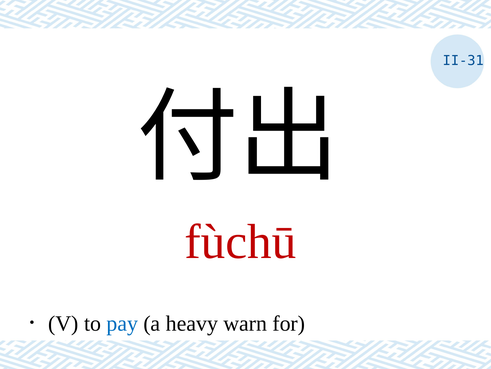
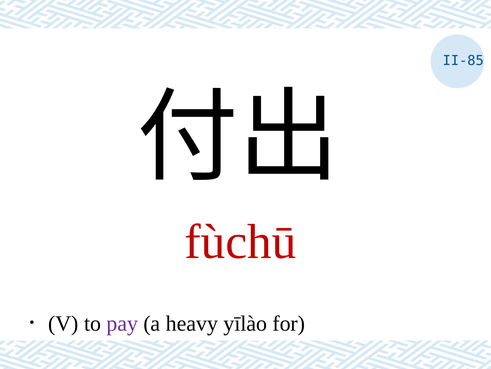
II-31: II-31 -> II-85
pay colour: blue -> purple
warn: warn -> yīlào
